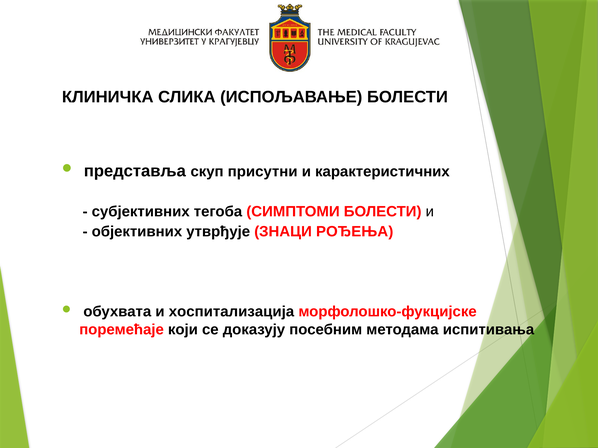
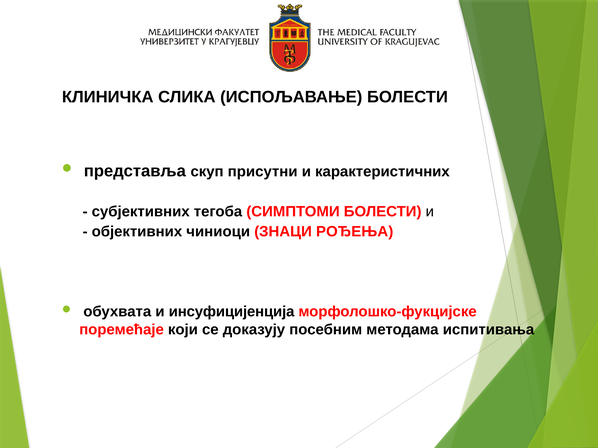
утврђује: утврђује -> чиниоци
хоспитализација: хоспитализација -> инсуфицијенција
